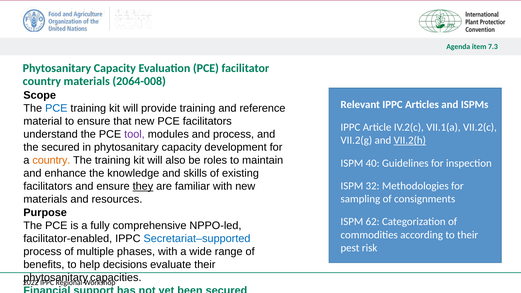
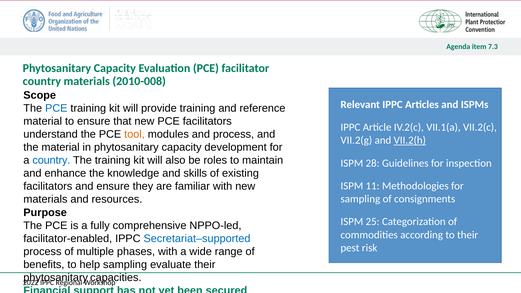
2064-008: 2064-008 -> 2010-008
tool colour: purple -> orange
the secured: secured -> material
country at (51, 160) colour: orange -> blue
40: 40 -> 28
they underline: present -> none
32: 32 -> 11
62: 62 -> 25
help decisions: decisions -> sampling
